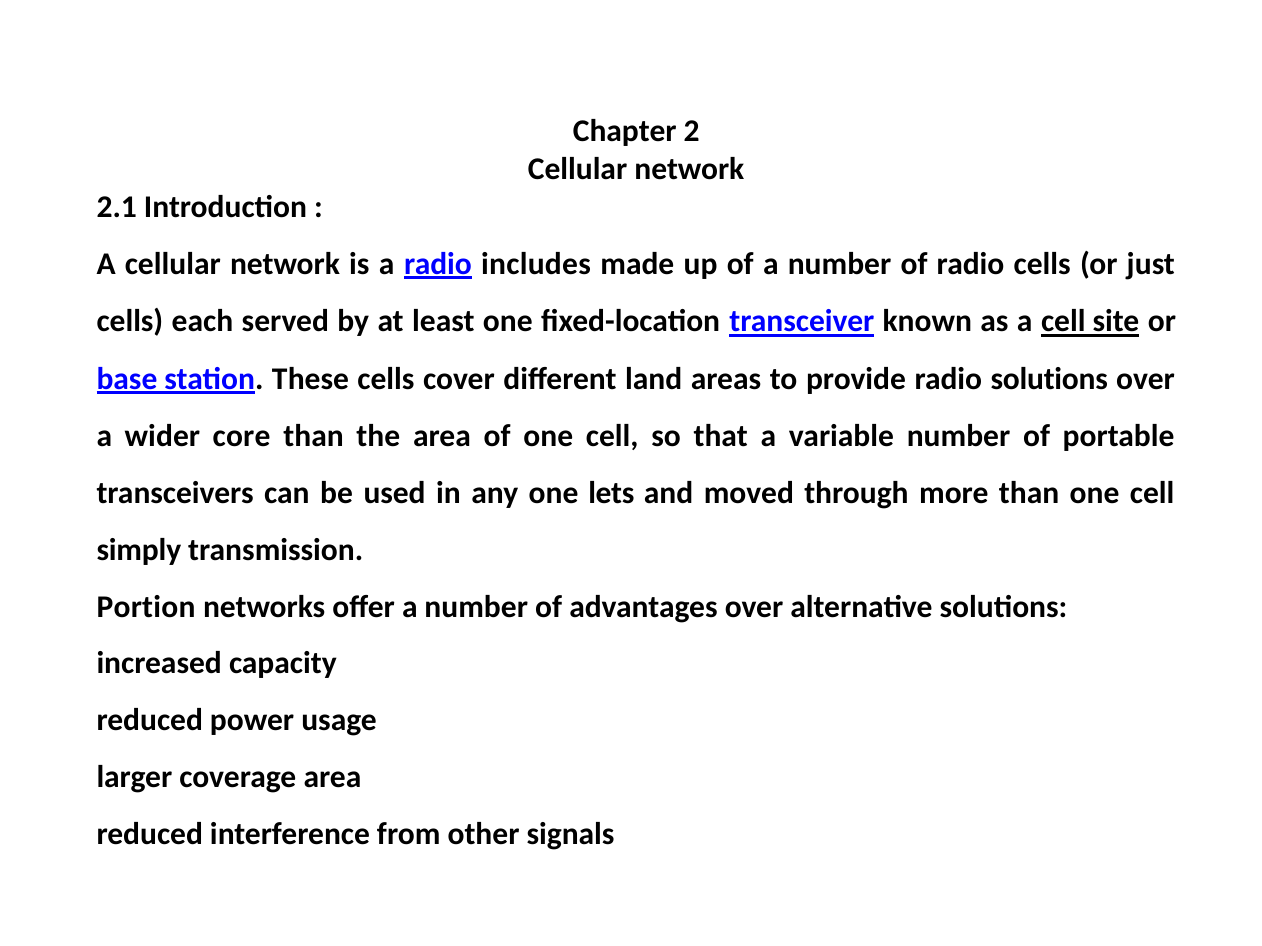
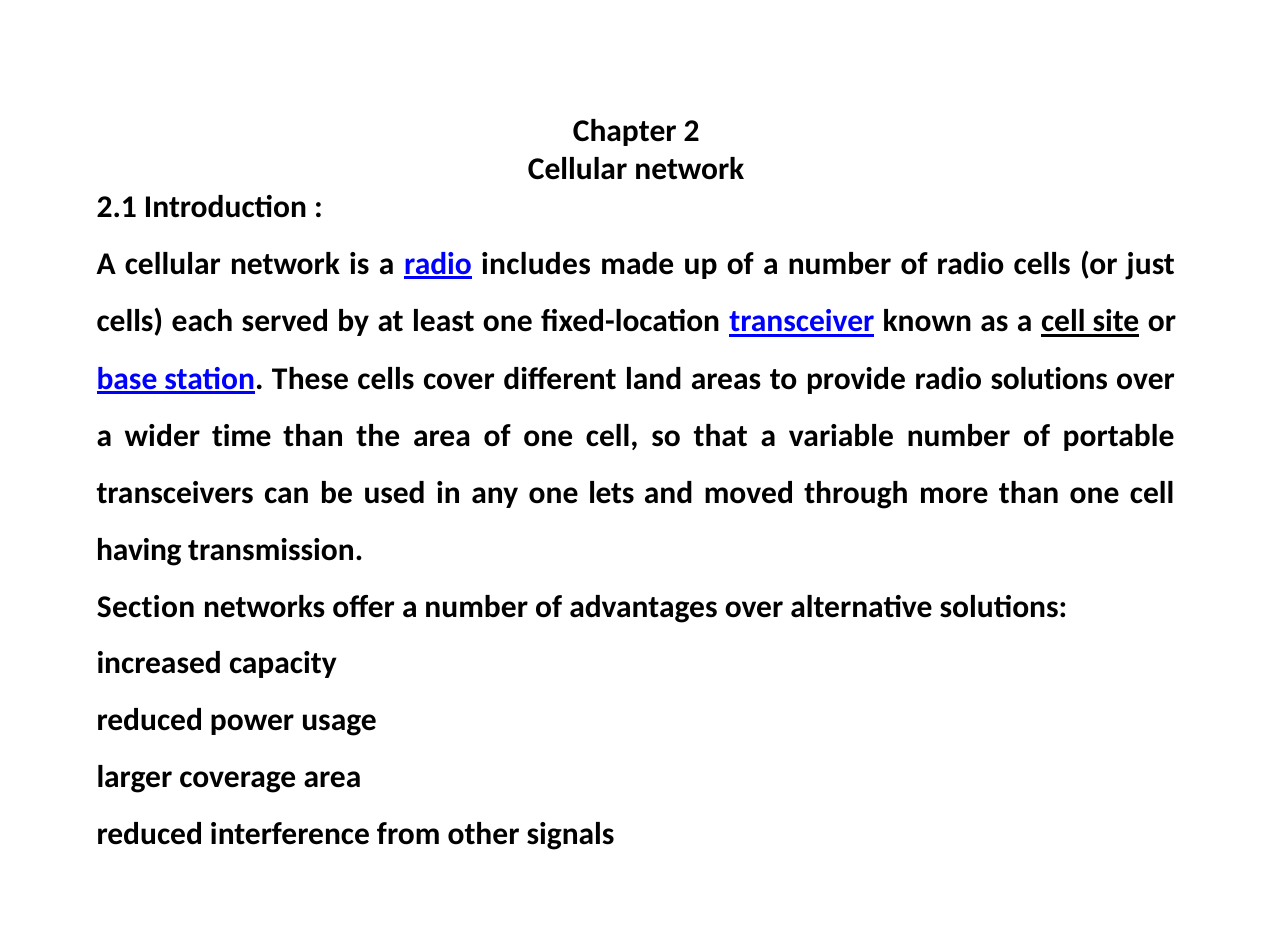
core: core -> time
simply: simply -> having
Portion: Portion -> Section
